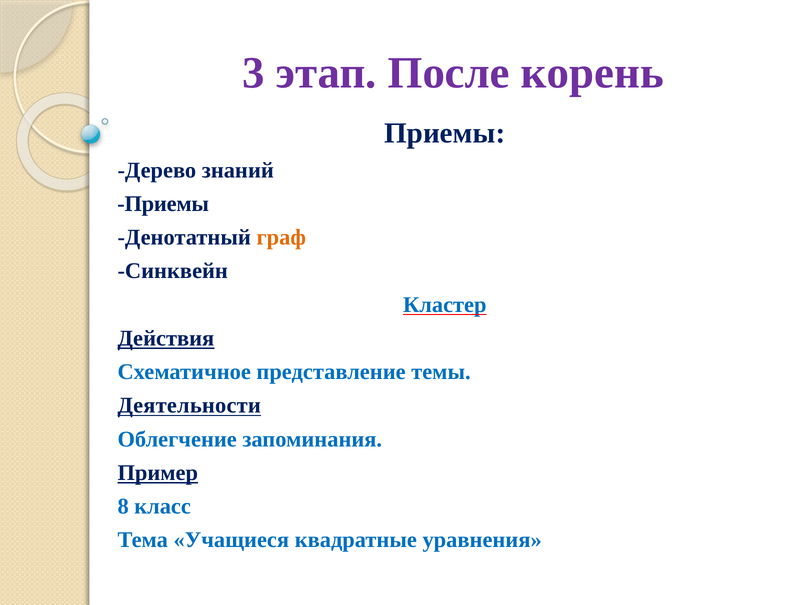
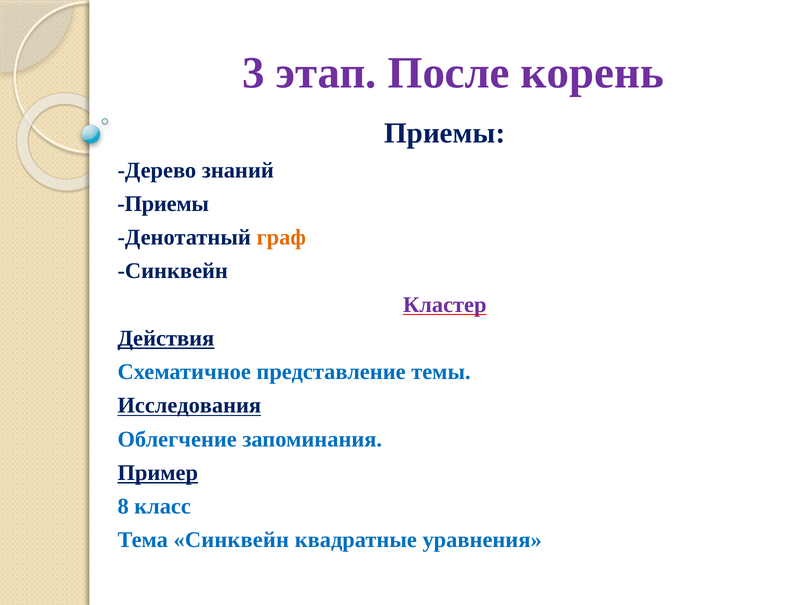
Кластер colour: blue -> purple
Деятельности: Деятельности -> Исследования
Тема Учащиеся: Учащиеся -> Синквейн
